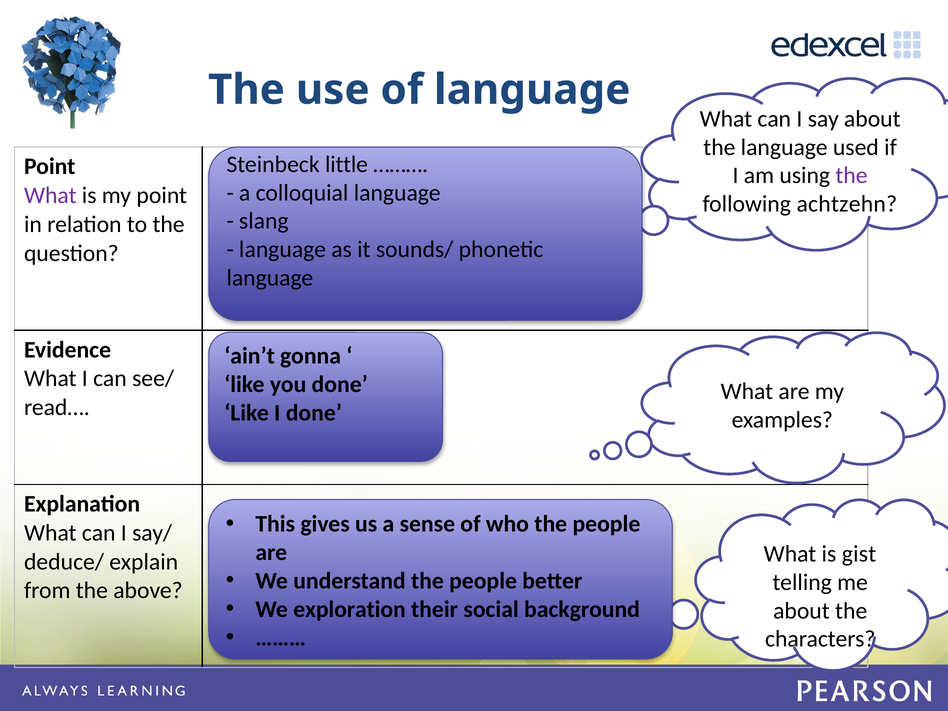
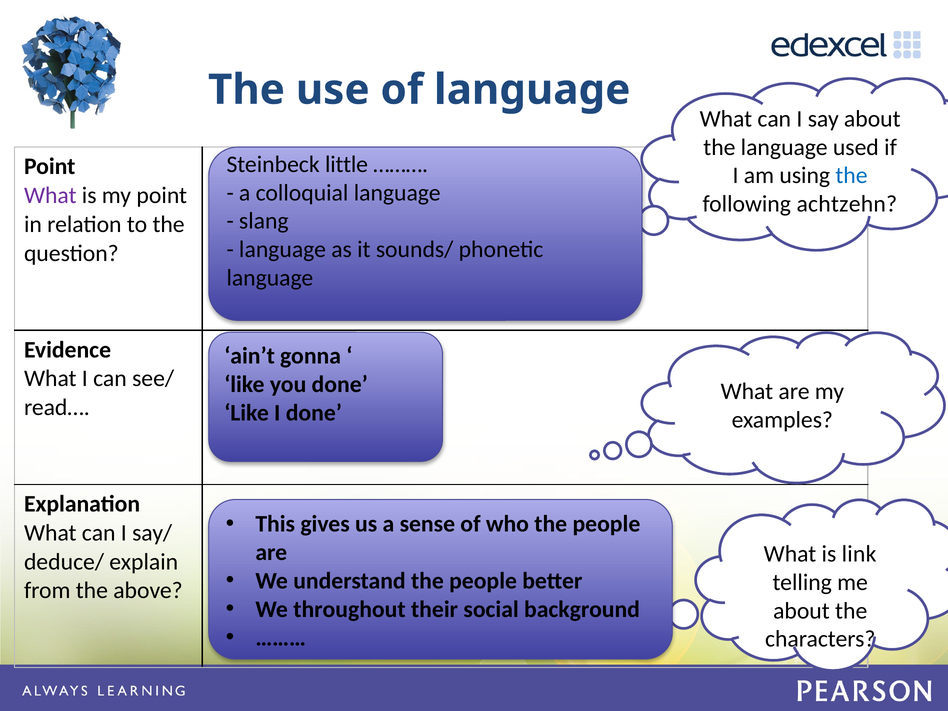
the at (851, 176) colour: purple -> blue
gist: gist -> link
exploration: exploration -> throughout
